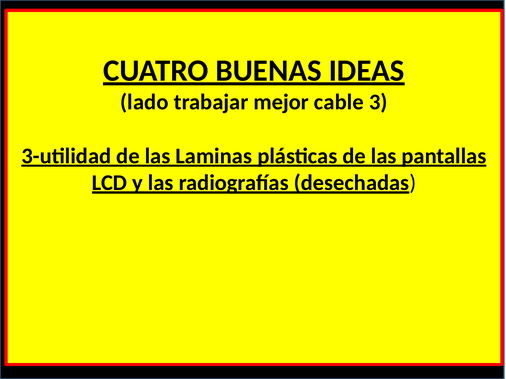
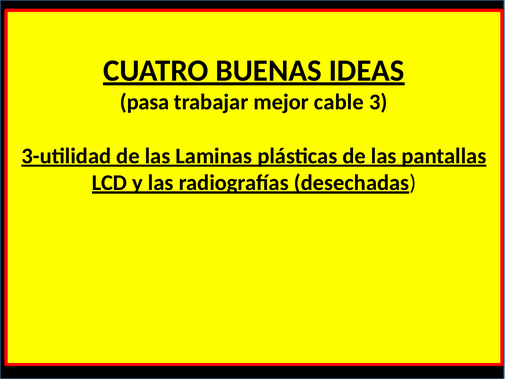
lado: lado -> pasa
